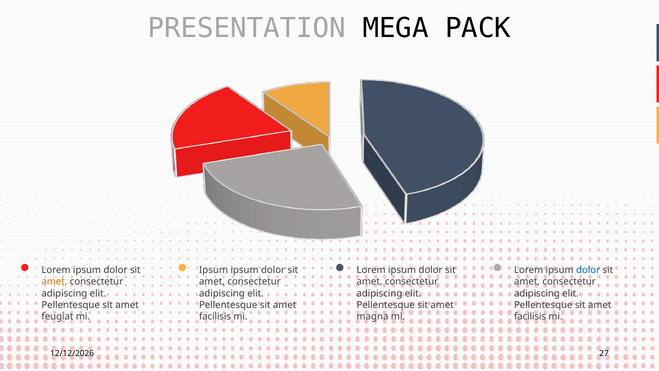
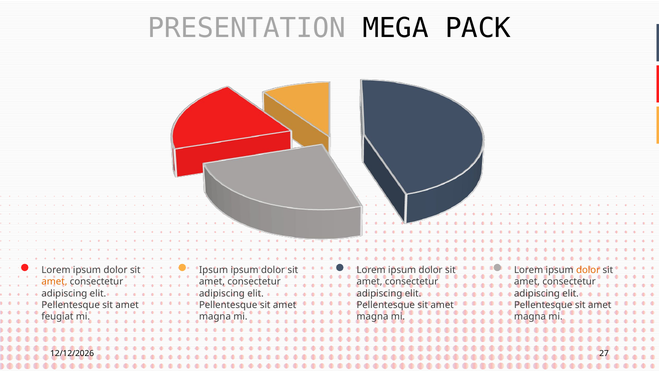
dolor at (588, 270) colour: blue -> orange
facilisis at (215, 316): facilisis -> magna
facilisis at (530, 316): facilisis -> magna
